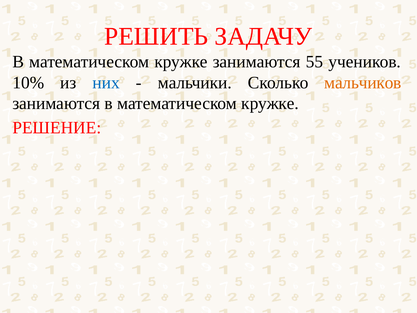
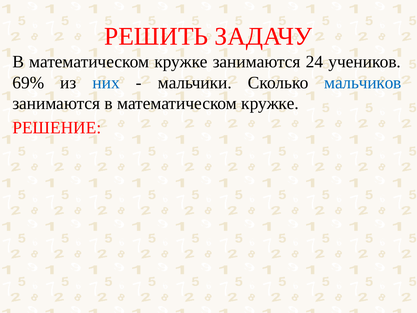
55: 55 -> 24
10%: 10% -> 69%
мальчиков colour: orange -> blue
